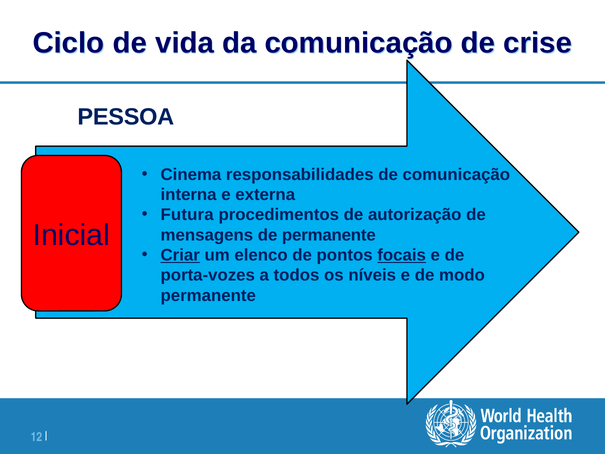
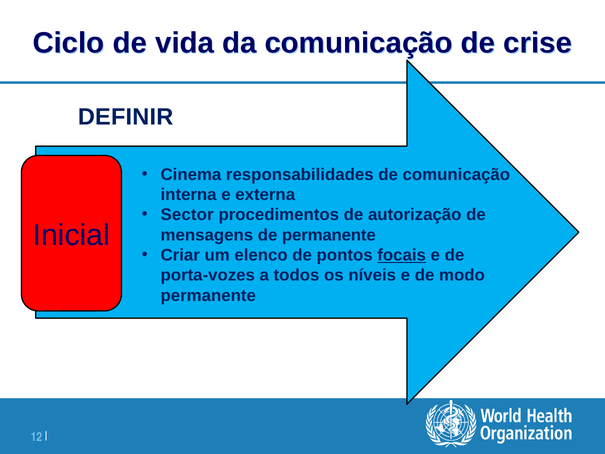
PESSOA: PESSOA -> DEFINIR
Futura: Futura -> Sector
Criar underline: present -> none
